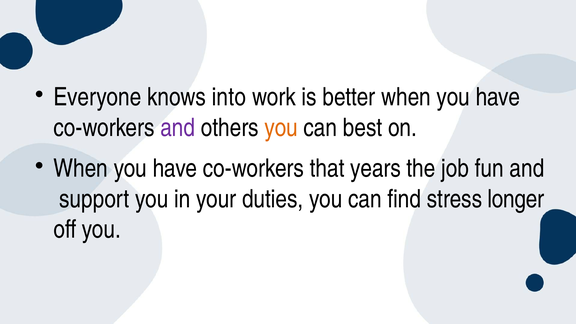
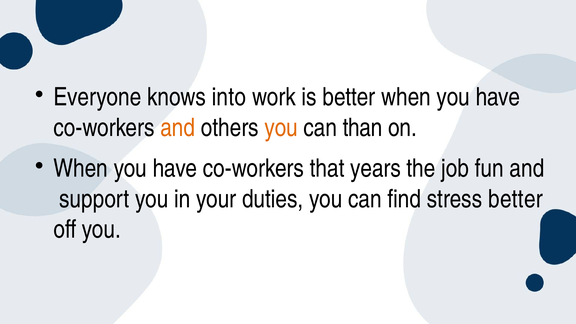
and at (178, 128) colour: purple -> orange
best: best -> than
stress longer: longer -> better
